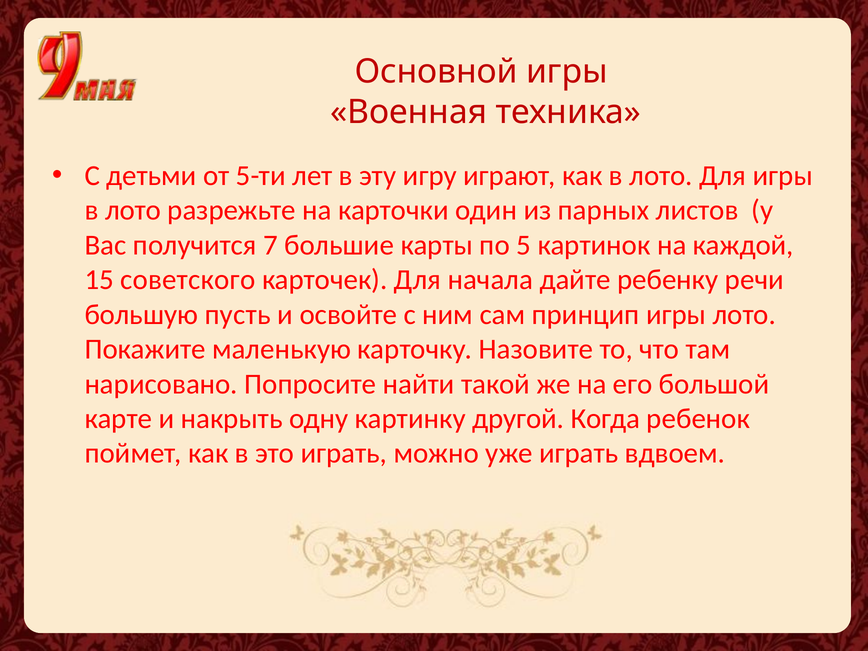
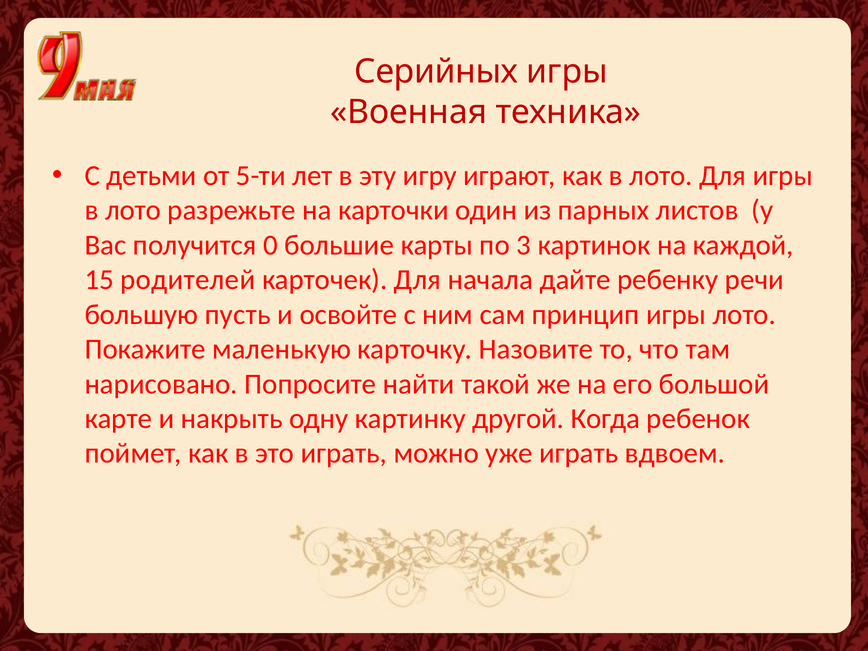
Основной: Основной -> Серийных
7: 7 -> 0
5: 5 -> 3
советского: советского -> родителей
